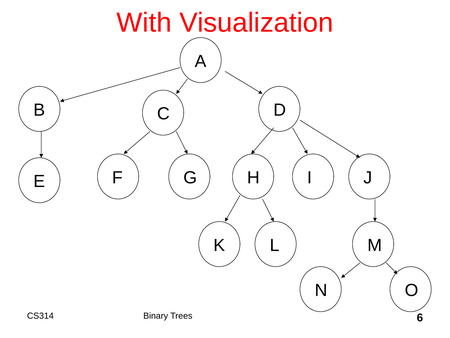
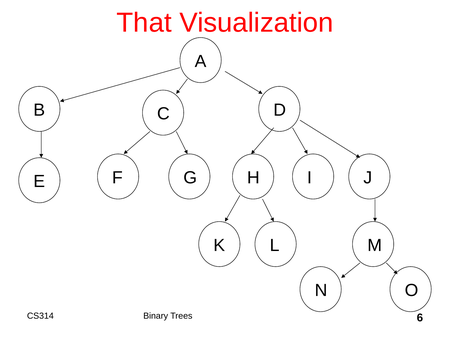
With: With -> That
